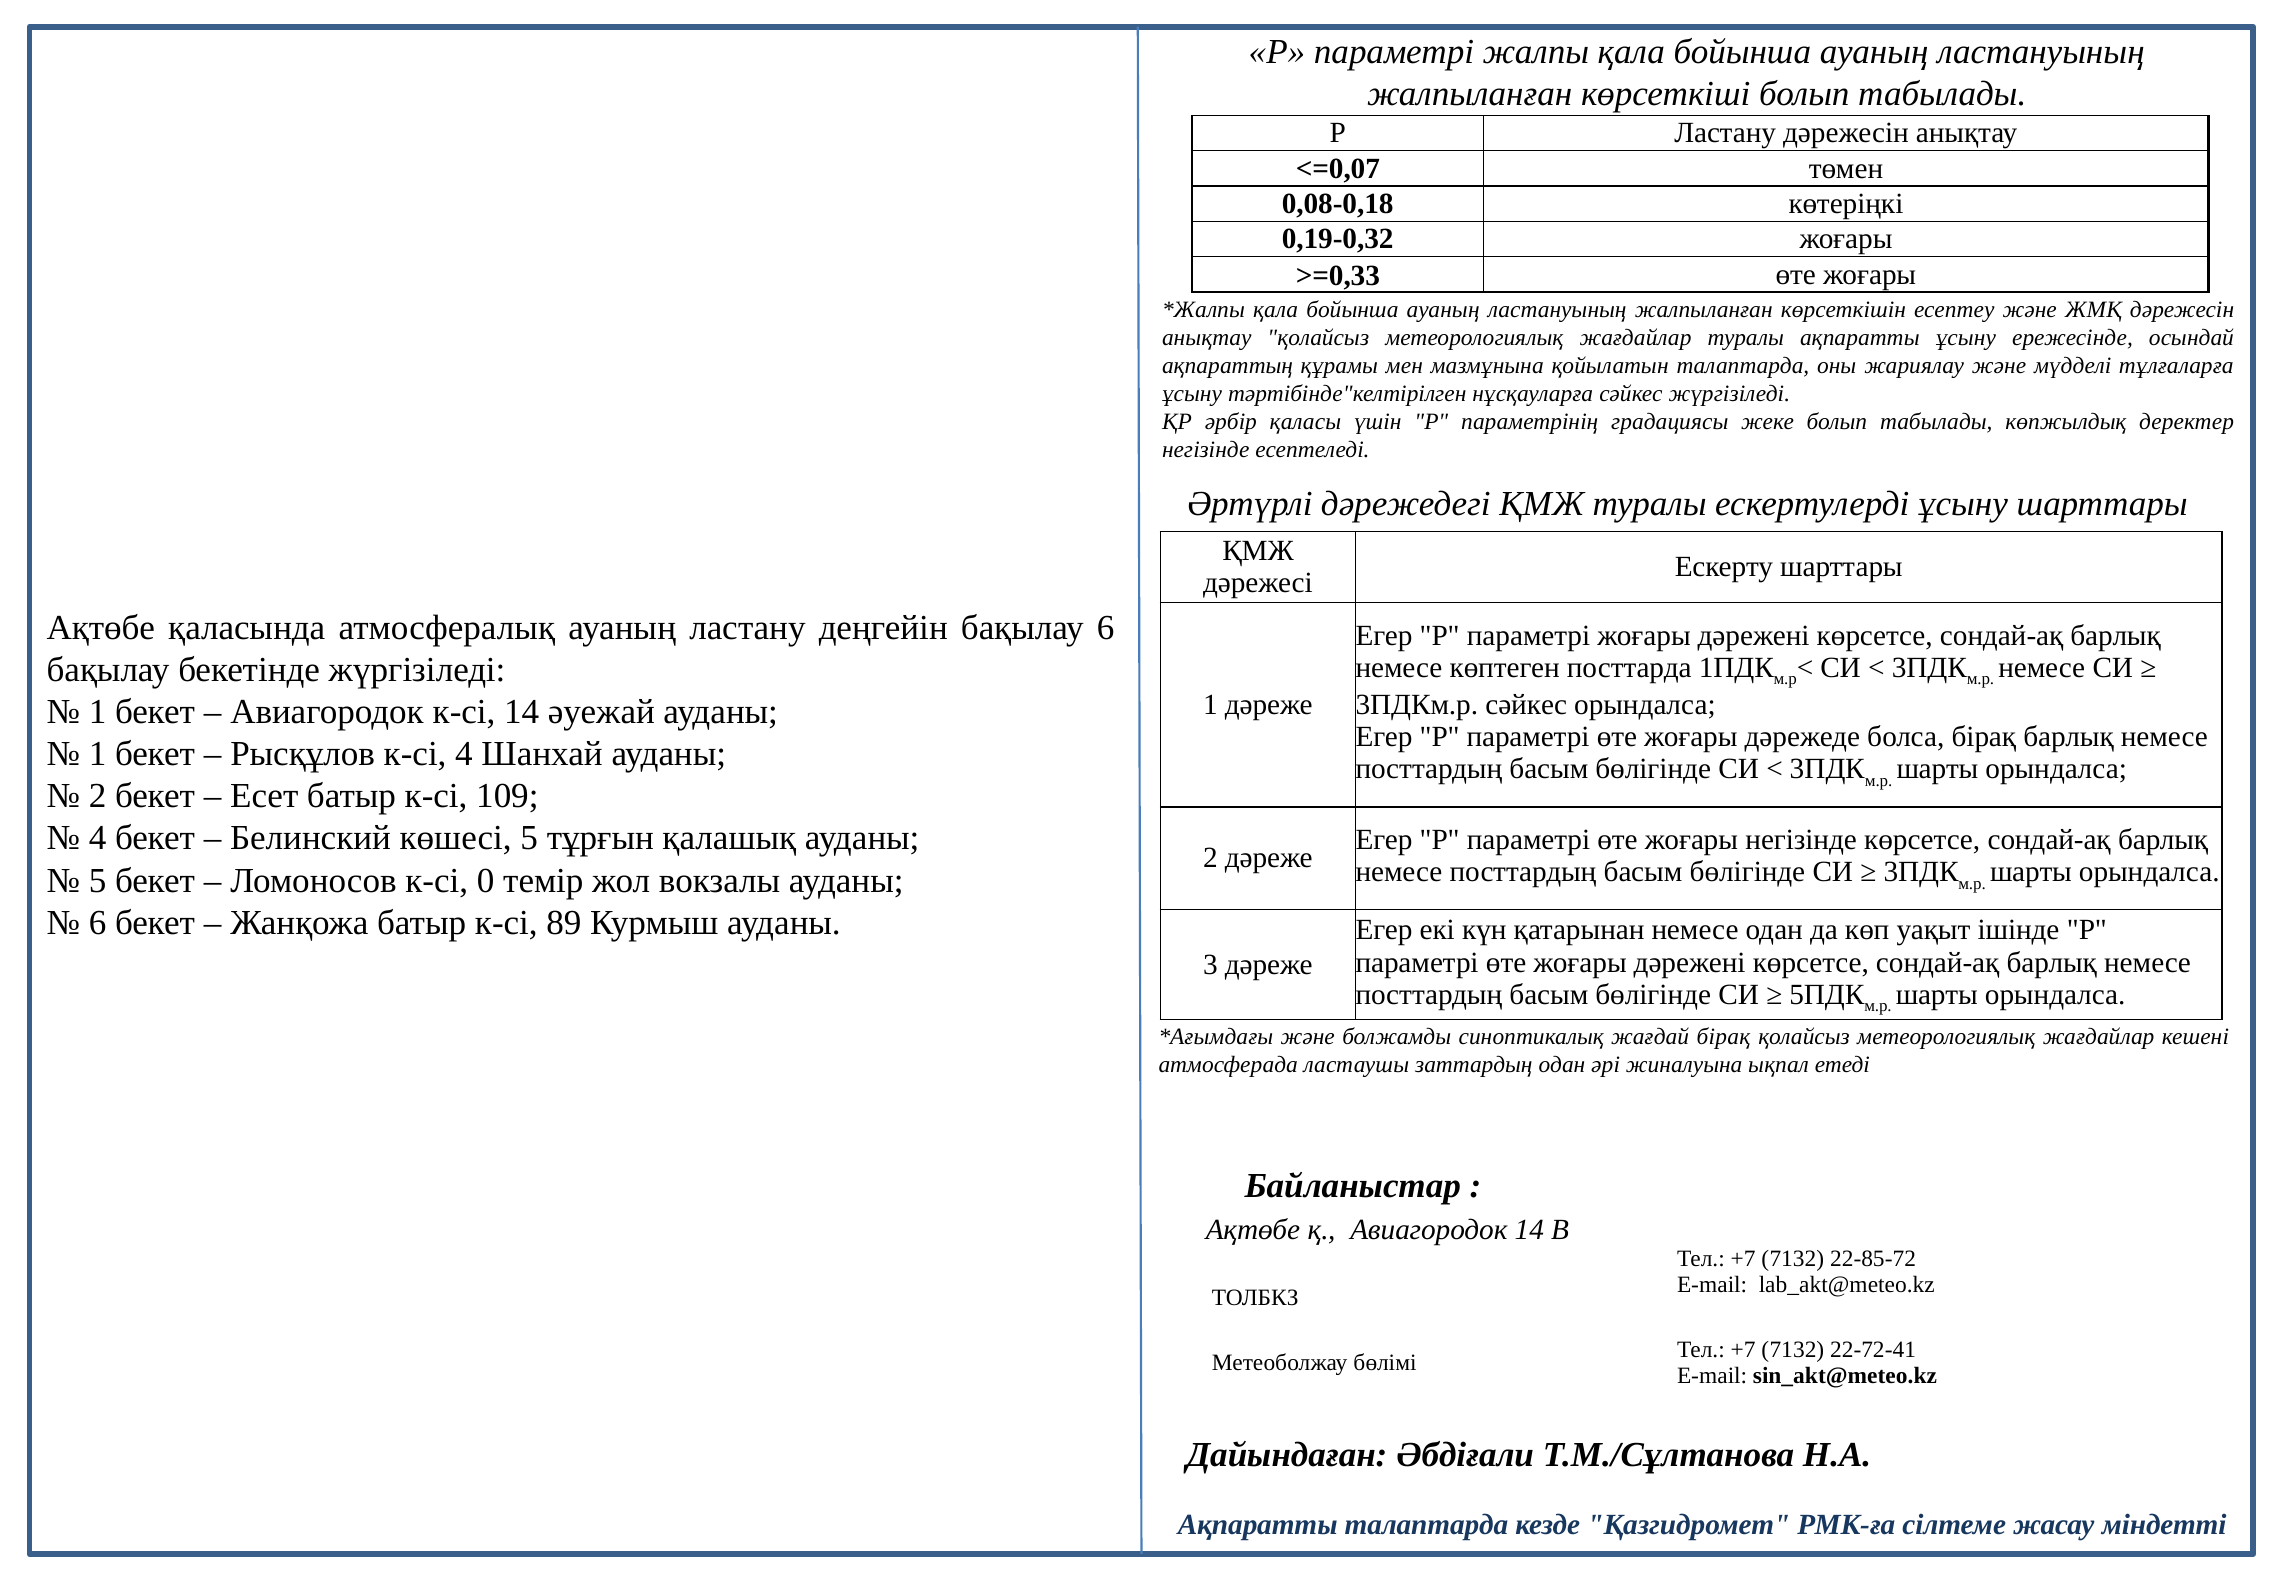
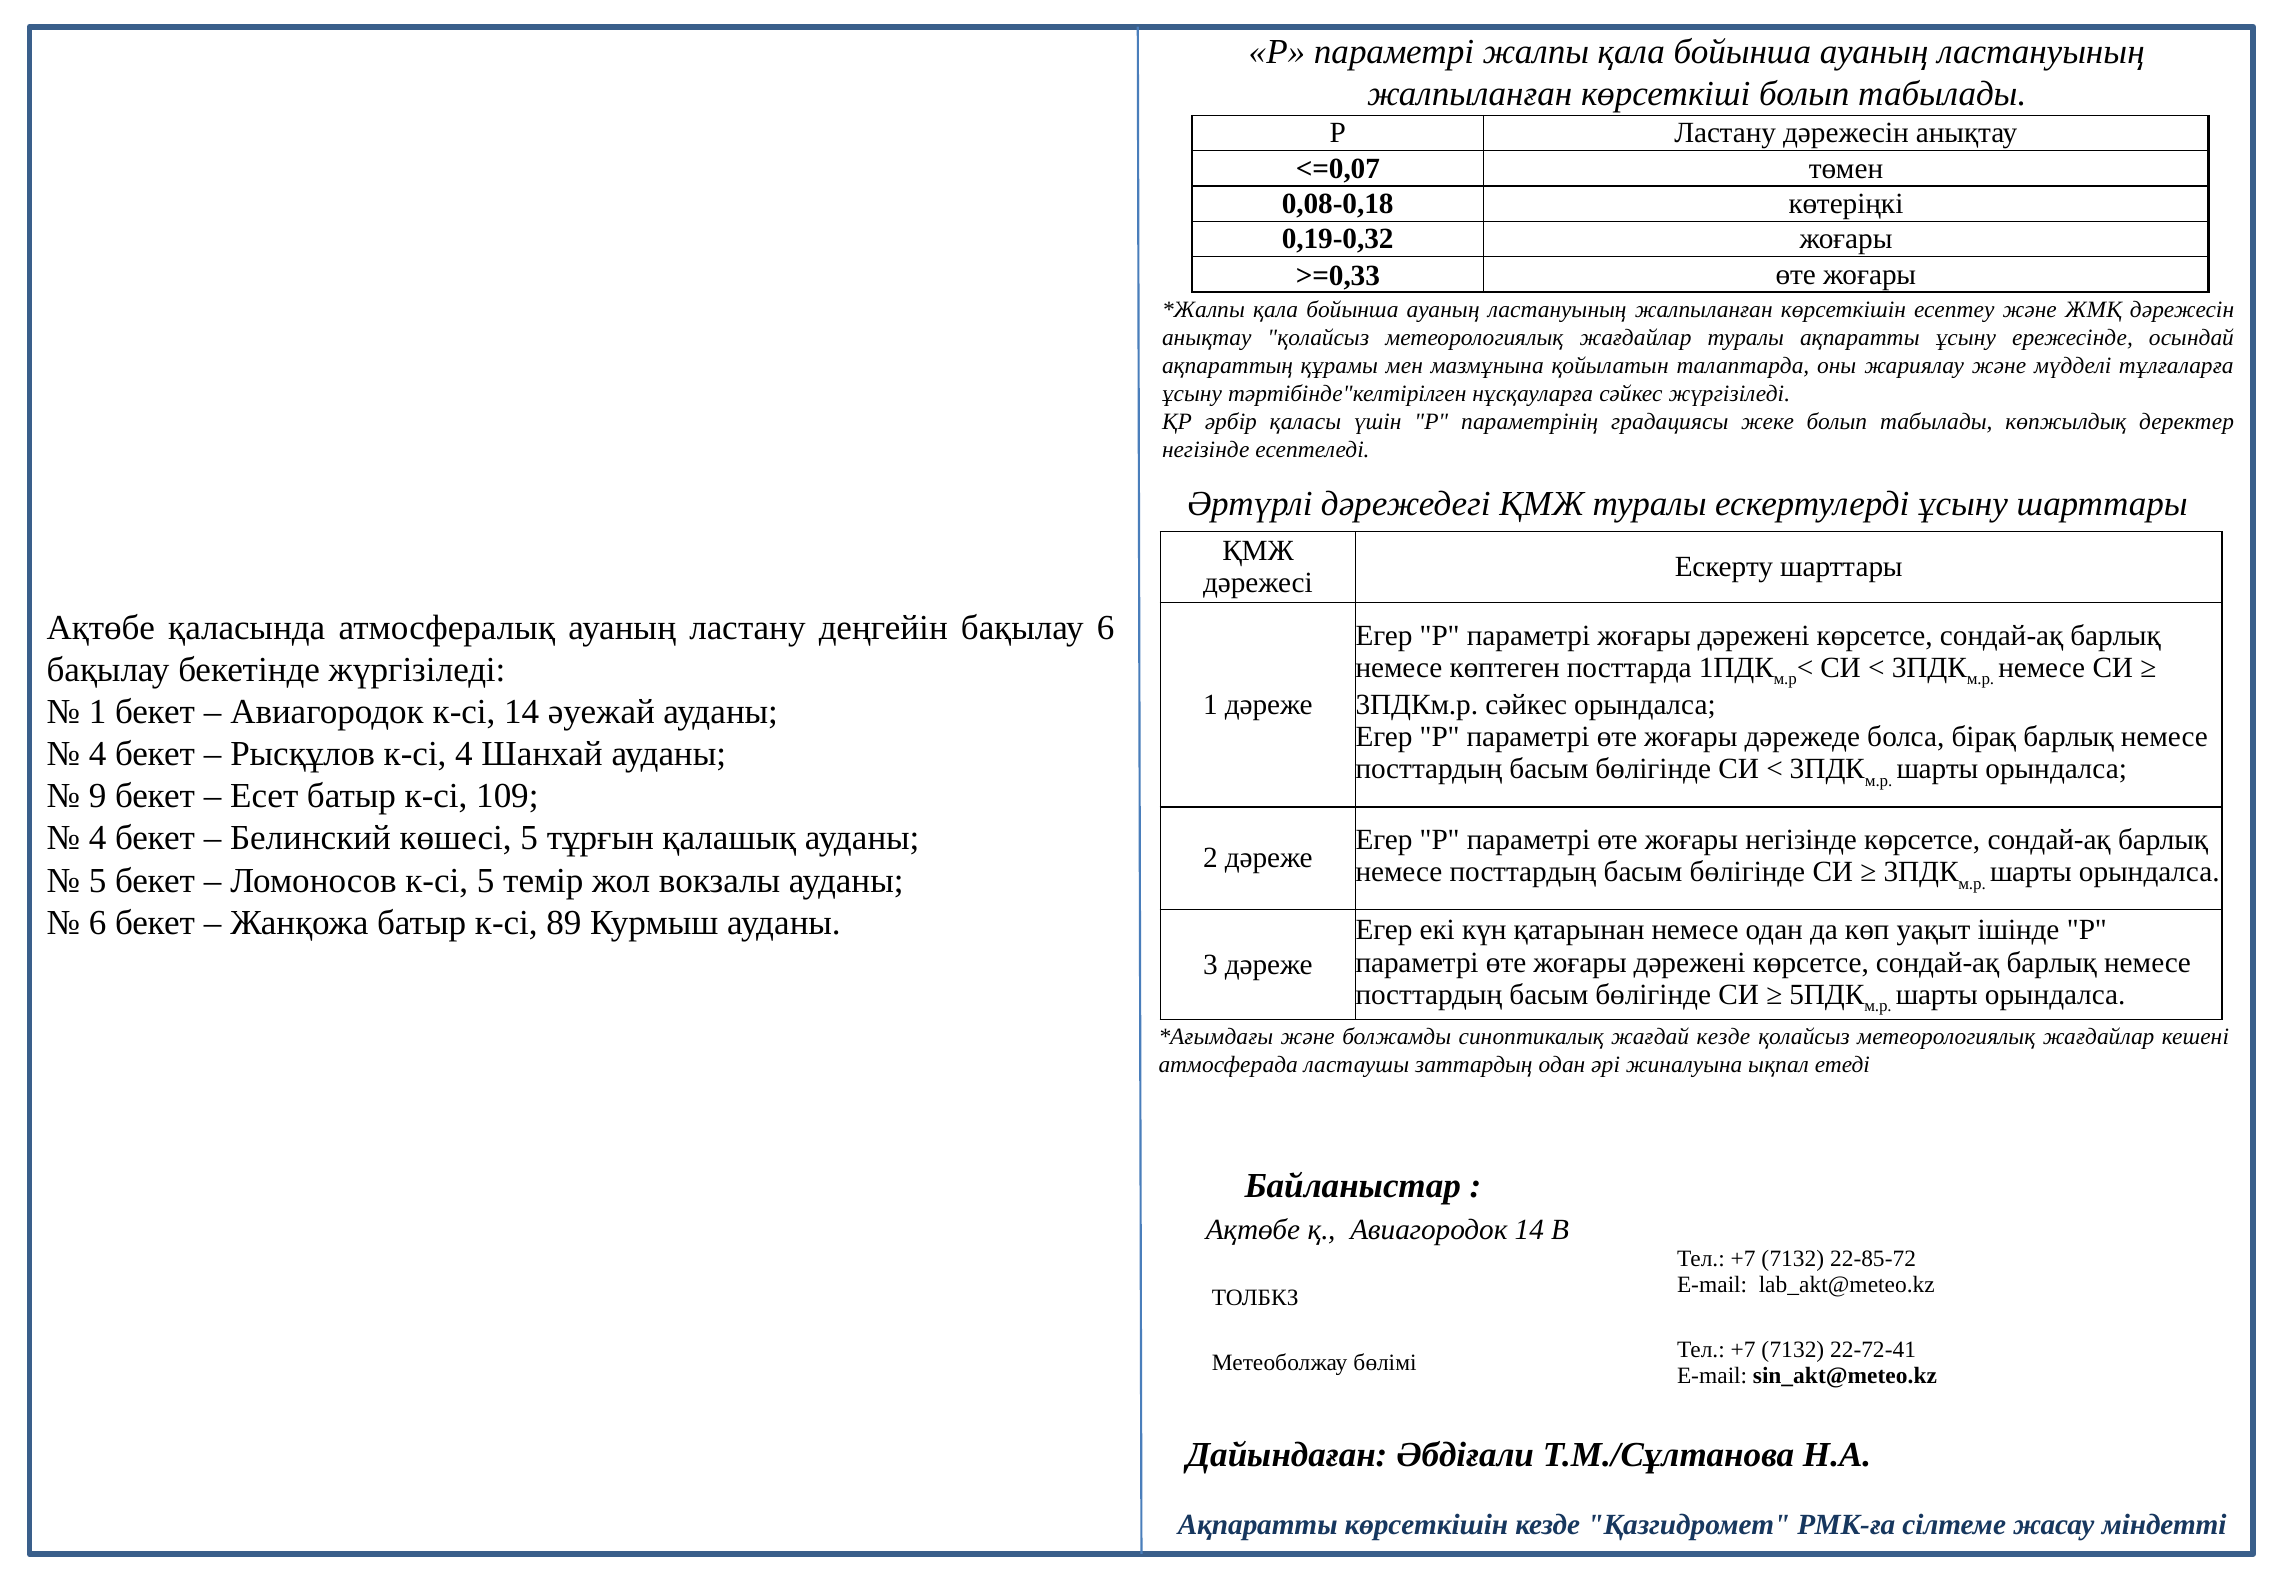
1 at (98, 754): 1 -> 4
2 at (98, 796): 2 -> 9
к-сі 0: 0 -> 5
жағдай бірақ: бірақ -> кезде
Ақпаратты талаптарда: талаптарда -> көрсеткішін
